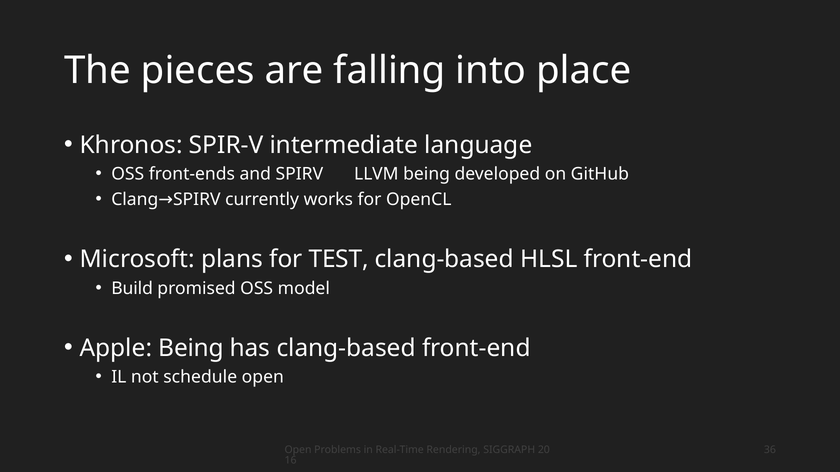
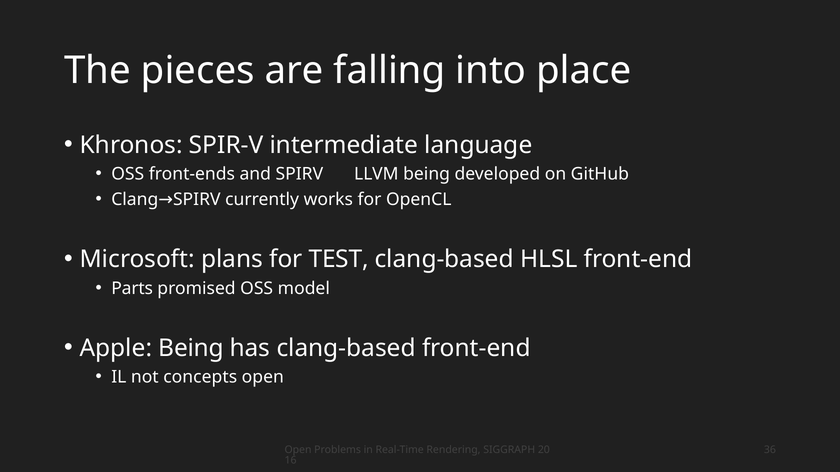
Build: Build -> Parts
schedule: schedule -> concepts
